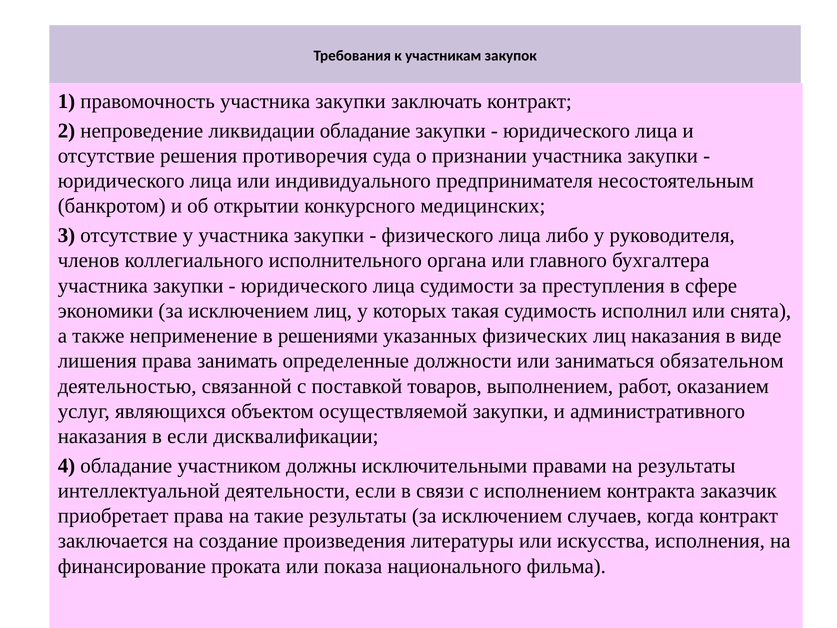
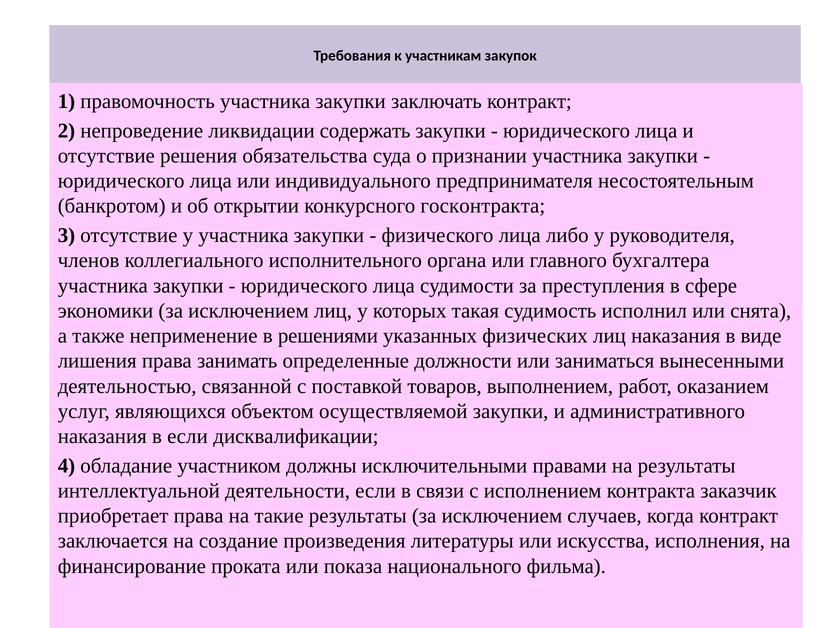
ликвидации обладание: обладание -> содержать
противоречия: противоречия -> обязательства
медицинских: медицинских -> госконтракта
обязательном: обязательном -> вынесенными
